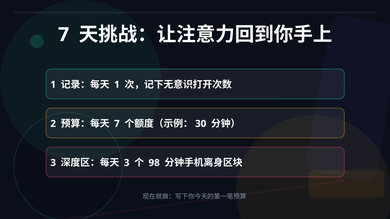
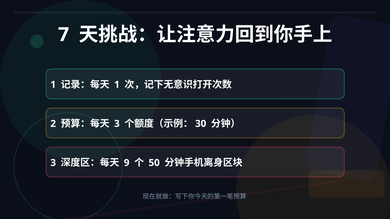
7 at (117, 124): 7 -> 3
3 at (127, 163): 3 -> 9
98: 98 -> 50
